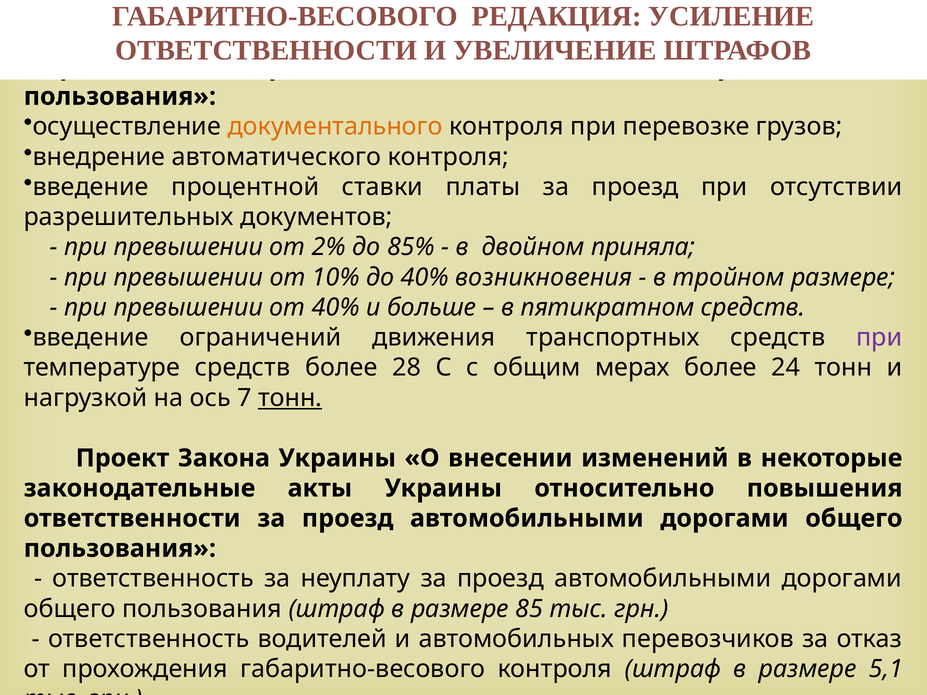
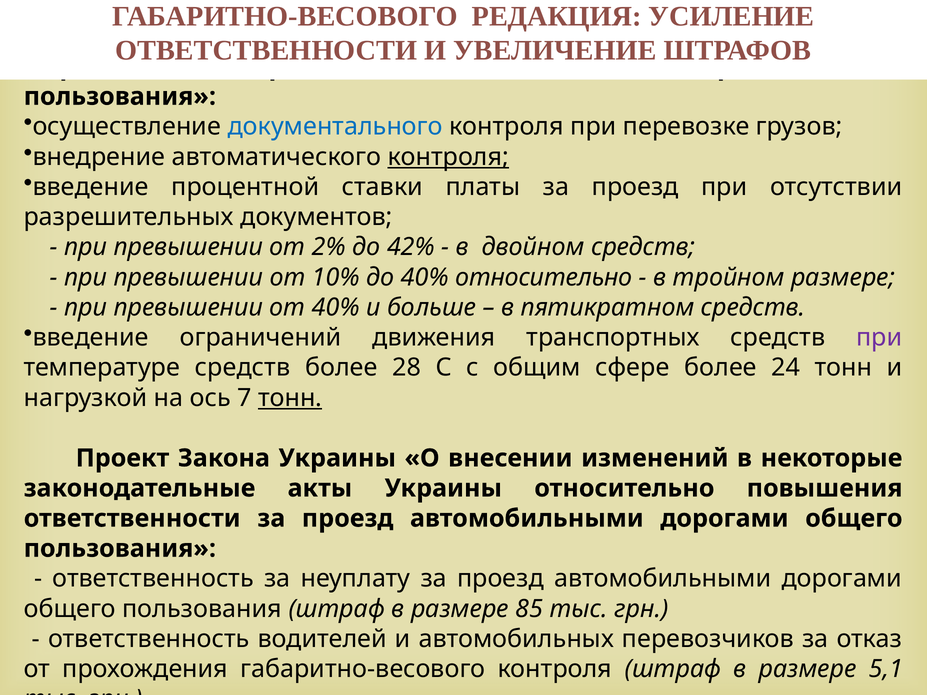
документального colour: orange -> blue
контроля at (448, 157) underline: none -> present
85%: 85% -> 42%
двойном приняла: приняла -> средств
40% возникновения: возникновения -> относительно
общим мерах: мерах -> сфере
